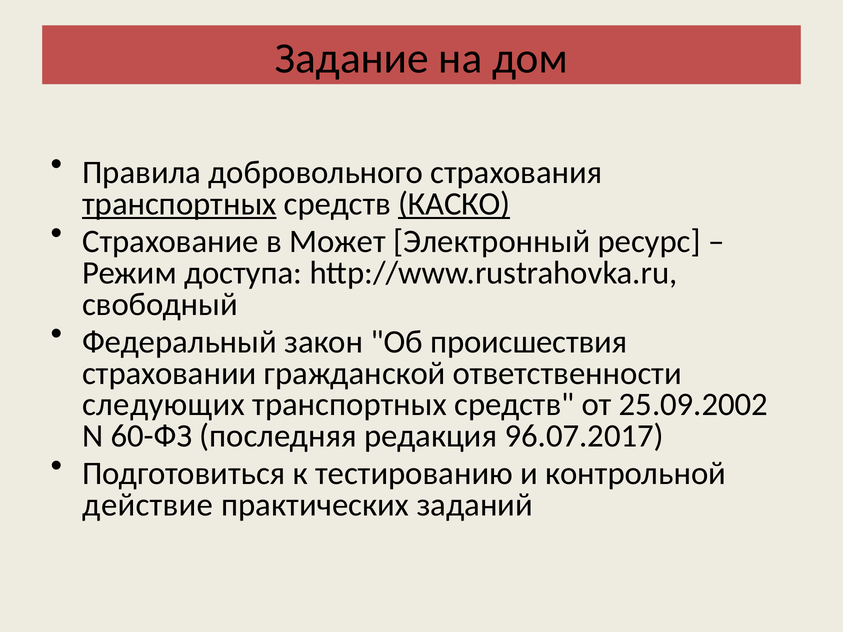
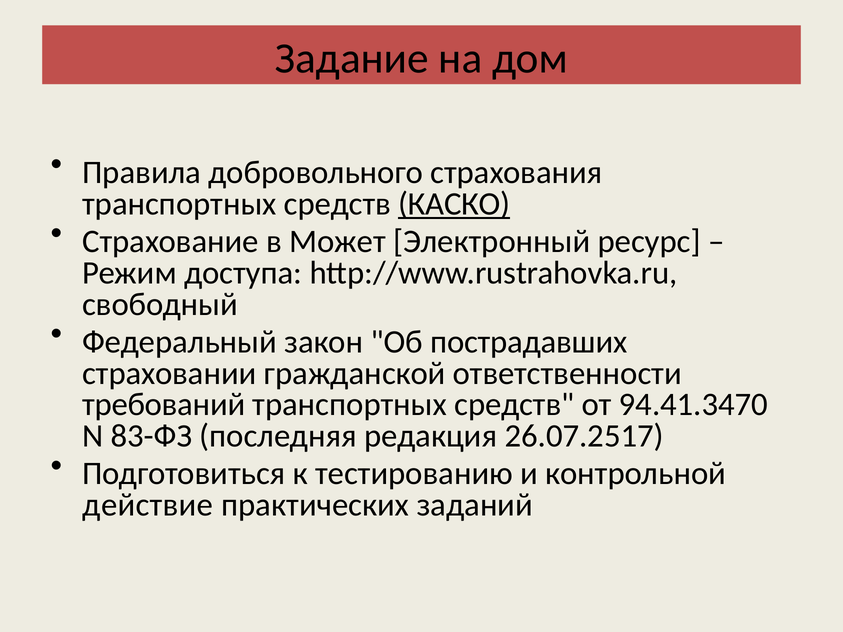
транспортных at (179, 204) underline: present -> none
происшествия: происшествия -> пострадавших
следующих: следующих -> требований
25.09.2002: 25.09.2002 -> 94.41.3470
60-ФЗ: 60-ФЗ -> 83-ФЗ
96.07.2017: 96.07.2017 -> 26.07.2517
